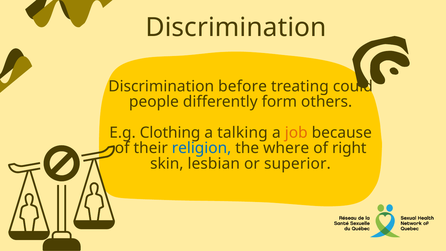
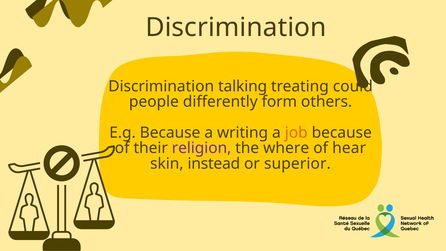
before: before -> talking
E.g Clothing: Clothing -> Because
talking: talking -> writing
religion colour: blue -> purple
right: right -> hear
lesbian: lesbian -> instead
